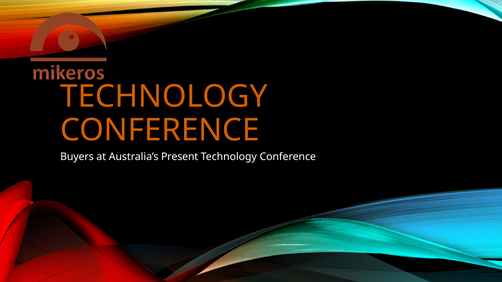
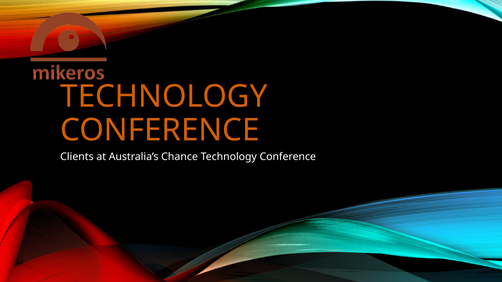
Buyers: Buyers -> Clients
Present: Present -> Chance
